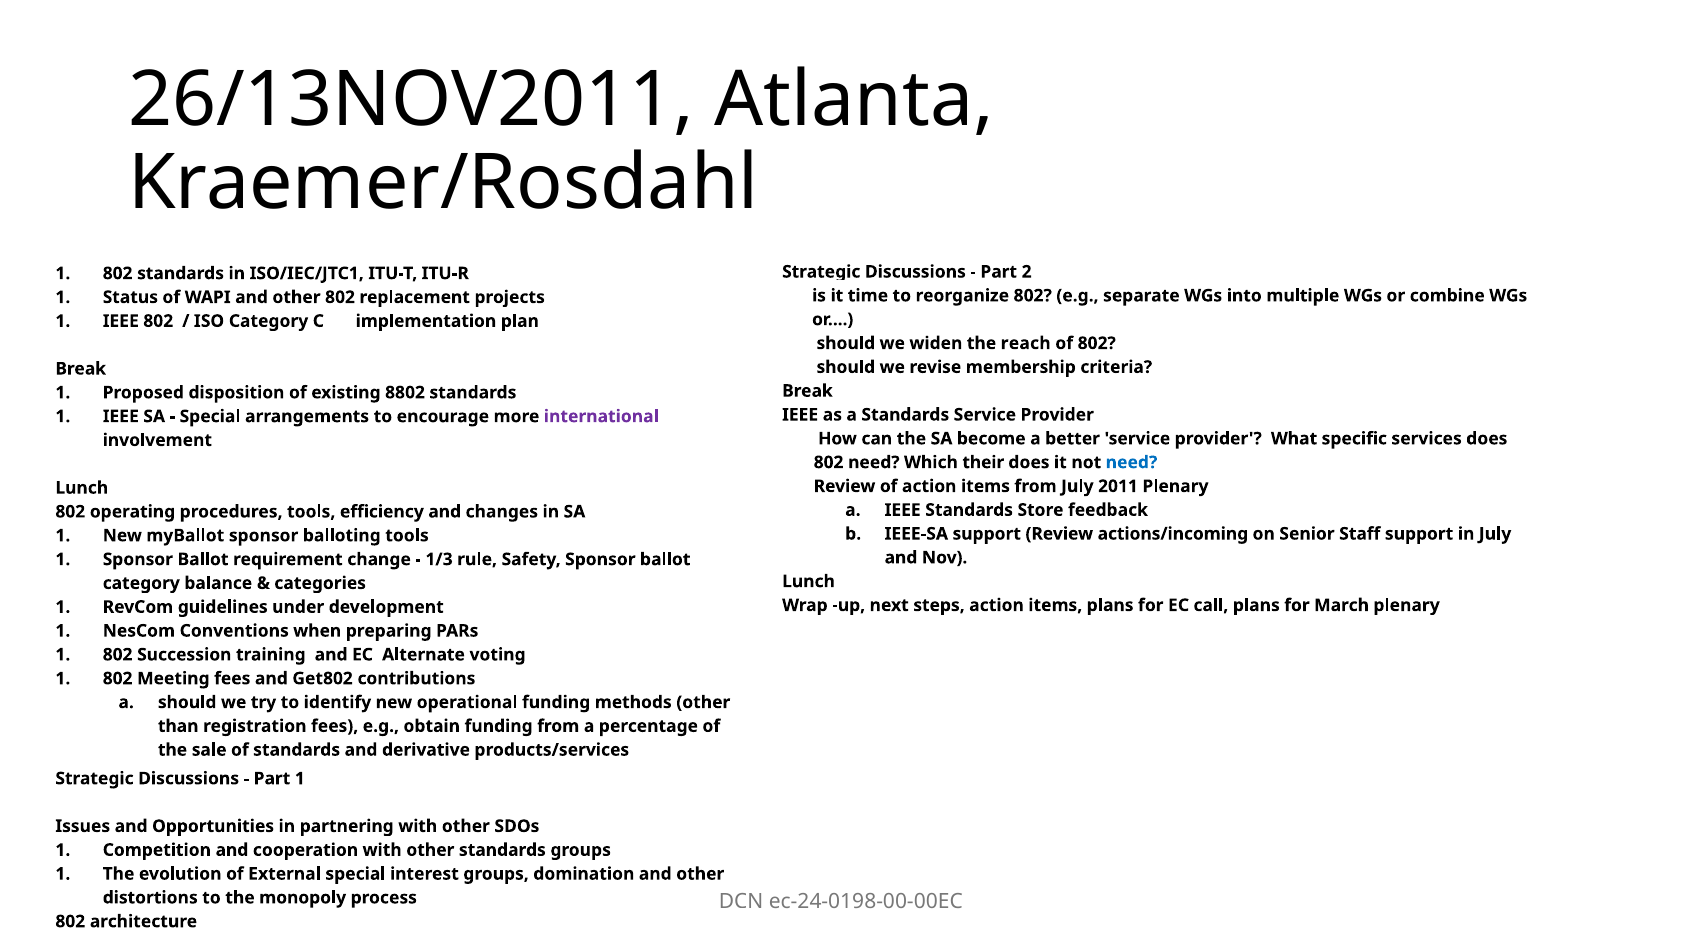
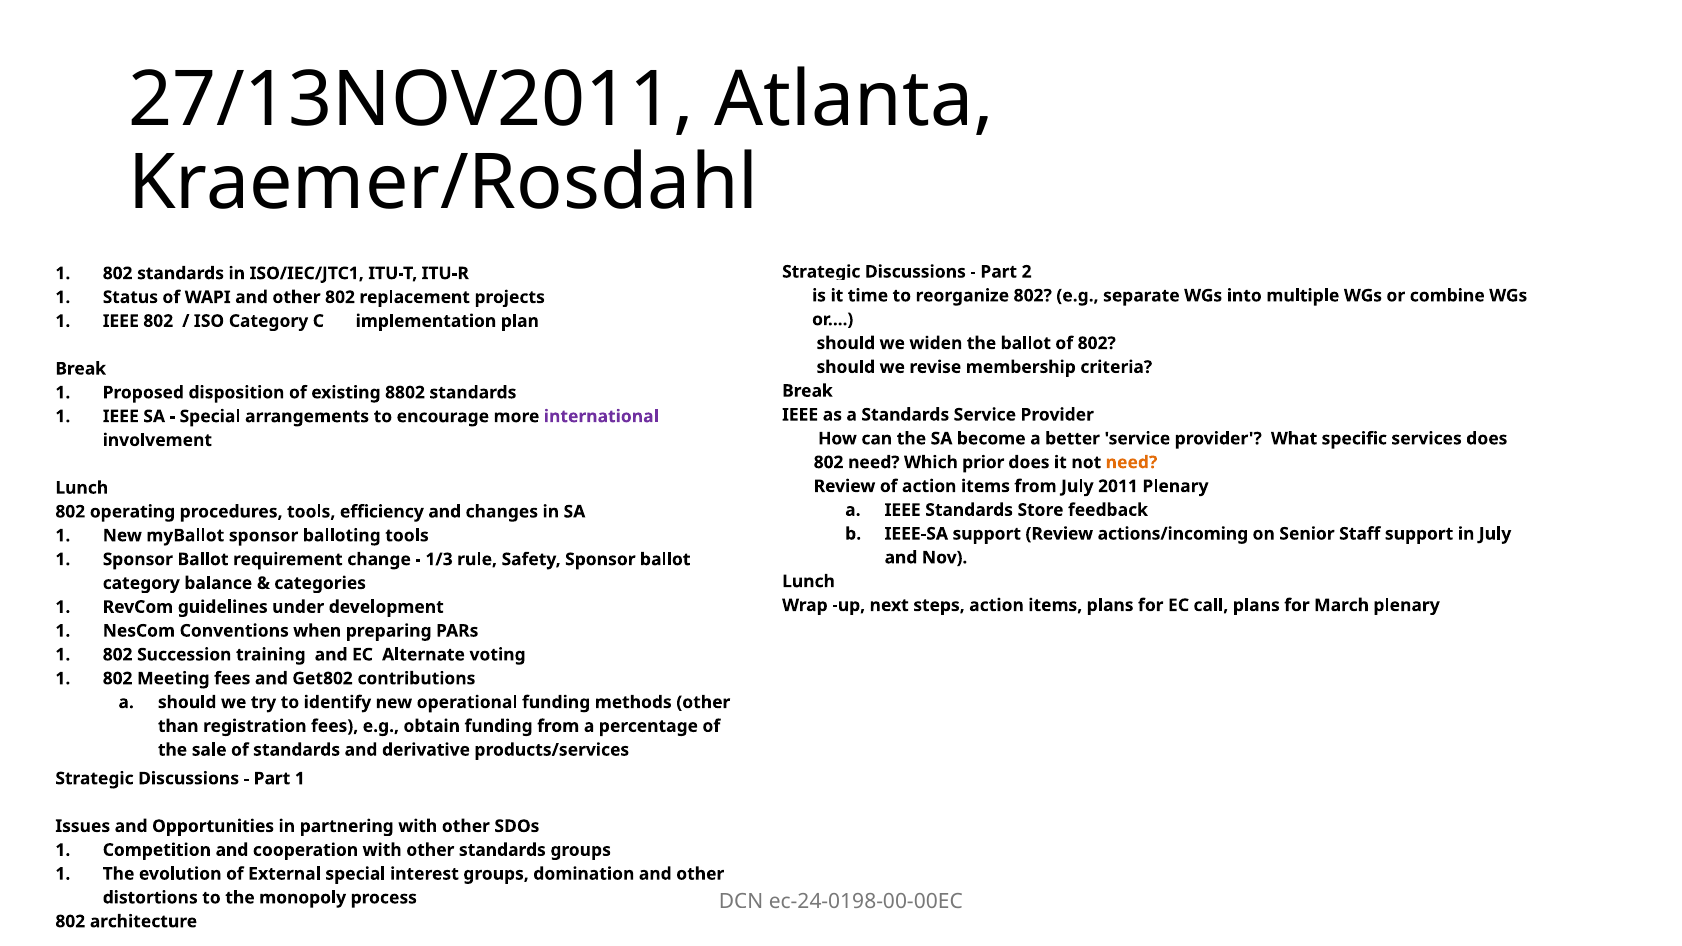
26/13NOV2011: 26/13NOV2011 -> 27/13NOV2011
the reach: reach -> ballot
their: their -> prior
need at (1131, 462) colour: blue -> orange
